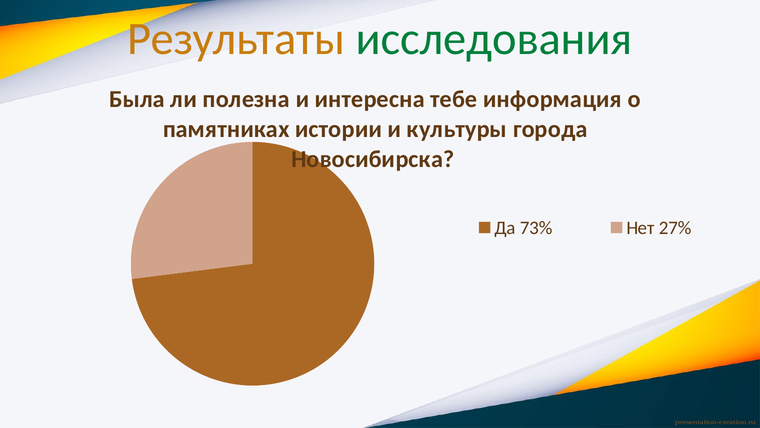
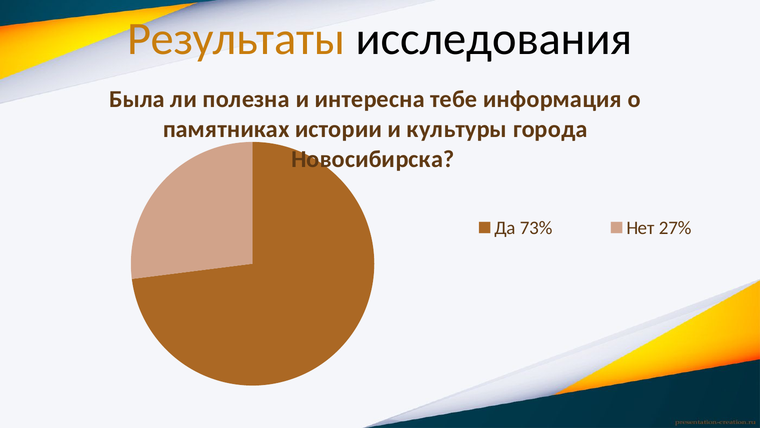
исследования colour: green -> black
